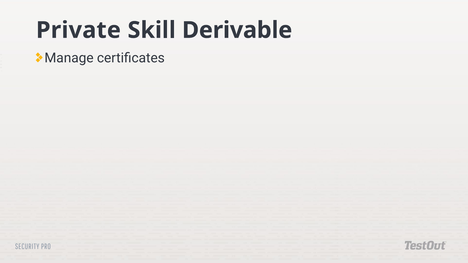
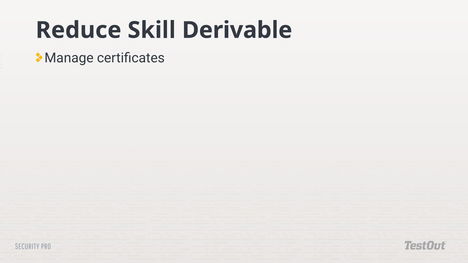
Private: Private -> Reduce
